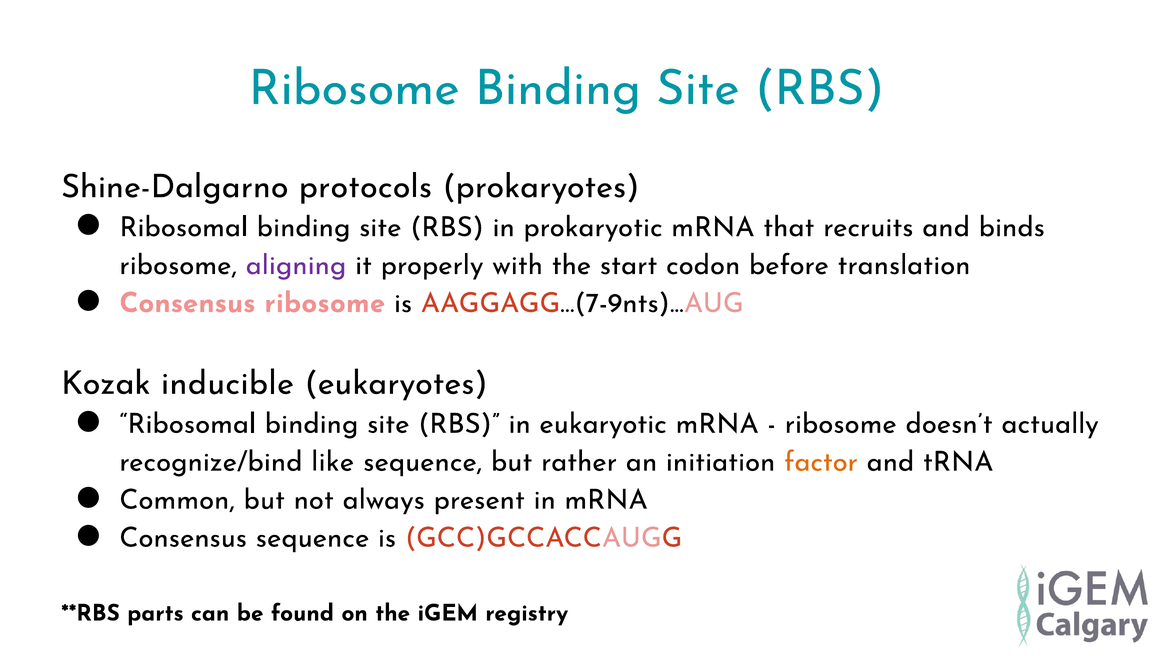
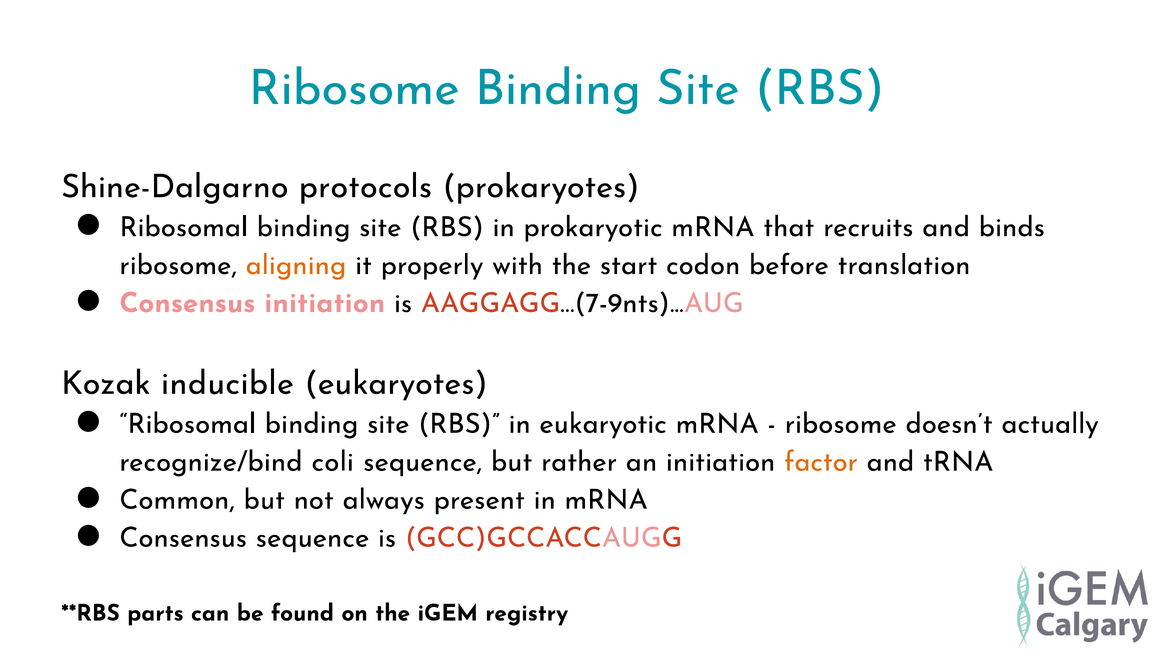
aligning colour: purple -> orange
Consensus ribosome: ribosome -> initiation
like: like -> coli
